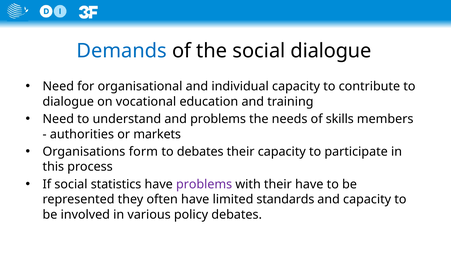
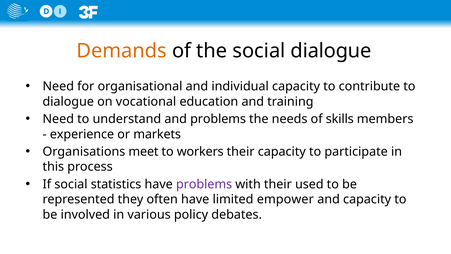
Demands colour: blue -> orange
authorities: authorities -> experience
form: form -> meet
to debates: debates -> workers
their have: have -> used
standards: standards -> empower
